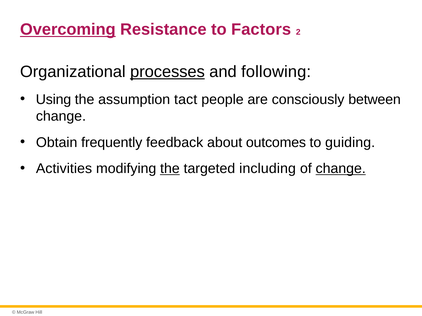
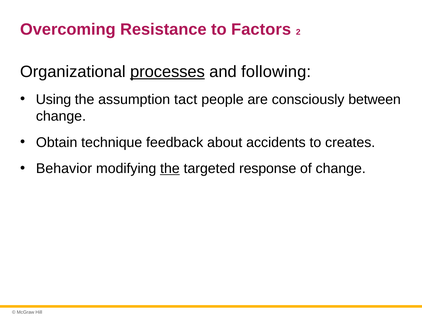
Overcoming underline: present -> none
frequently: frequently -> technique
outcomes: outcomes -> accidents
guiding: guiding -> creates
Activities: Activities -> Behavior
including: including -> response
change at (341, 169) underline: present -> none
